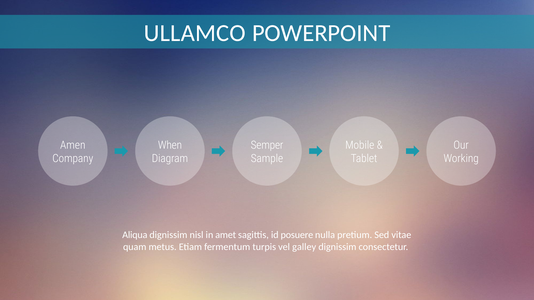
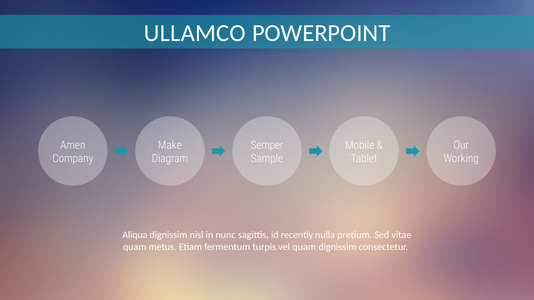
When: When -> Make
amet: amet -> nunc
posuere: posuere -> recently
vel galley: galley -> quam
